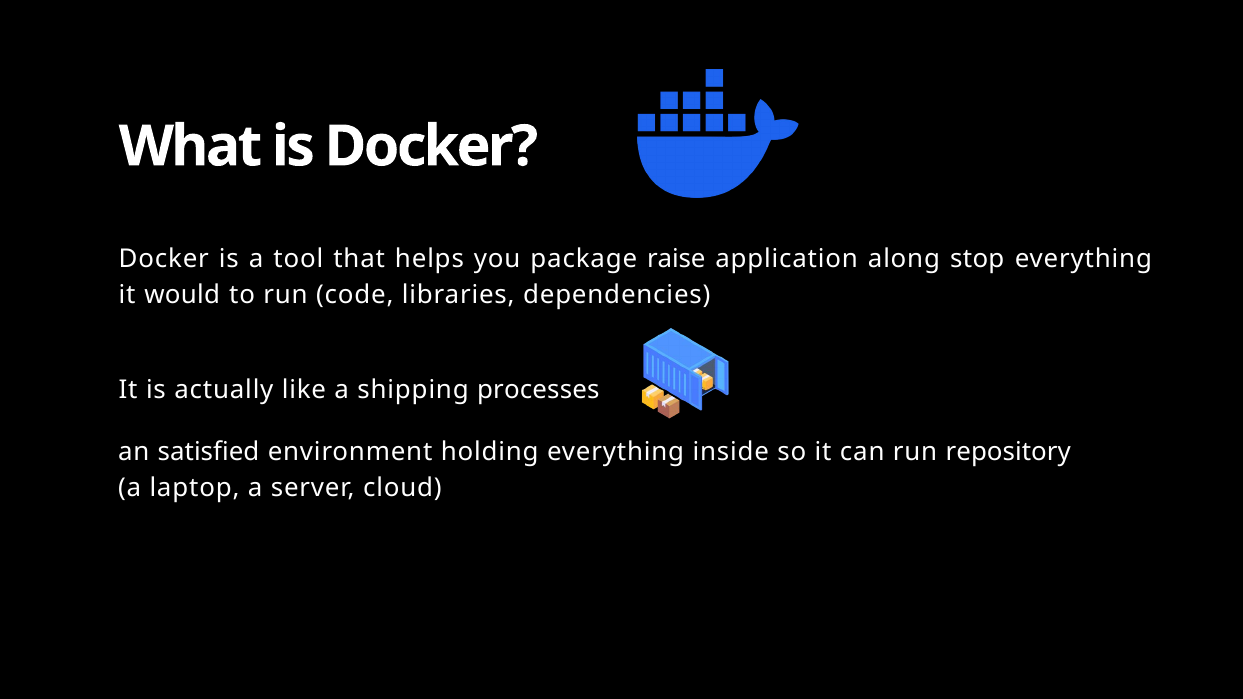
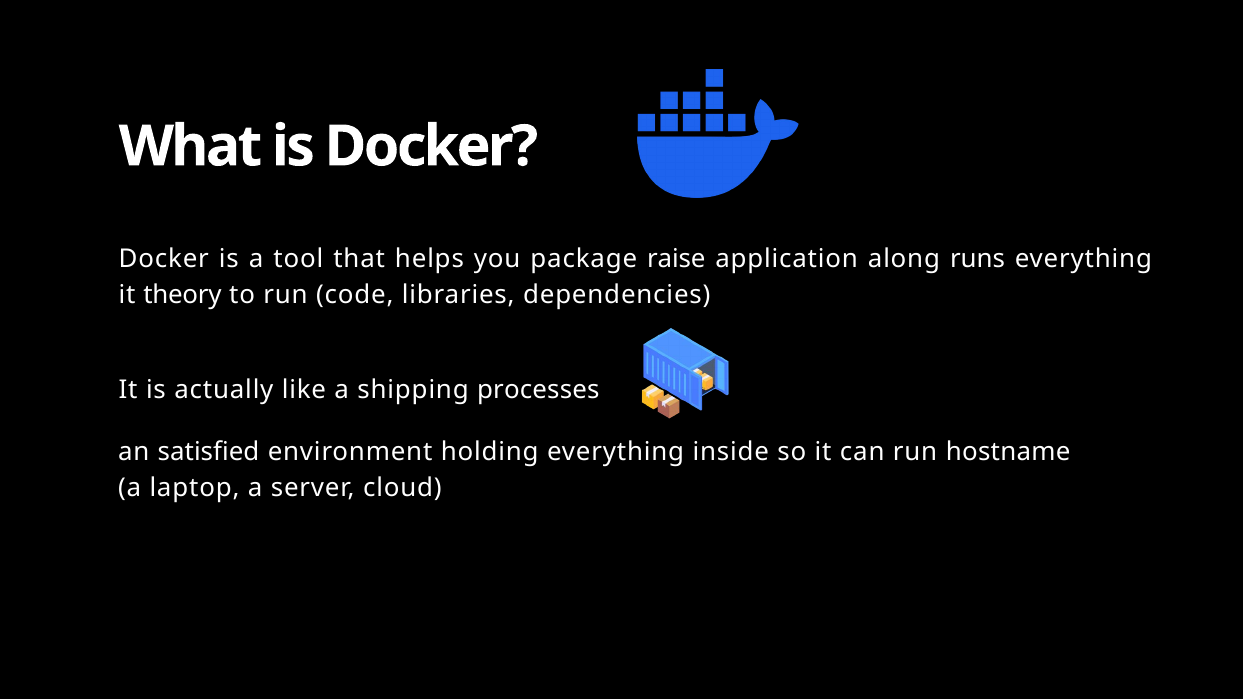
stop: stop -> runs
would: would -> theory
repository: repository -> hostname
